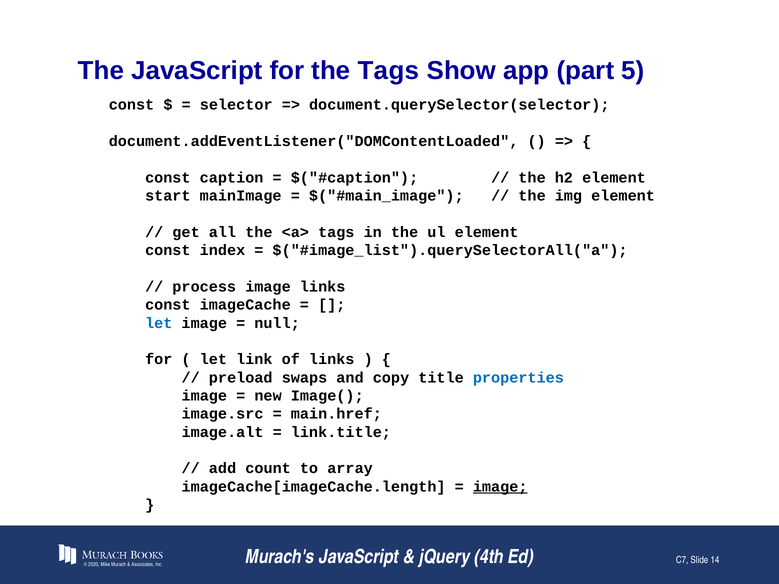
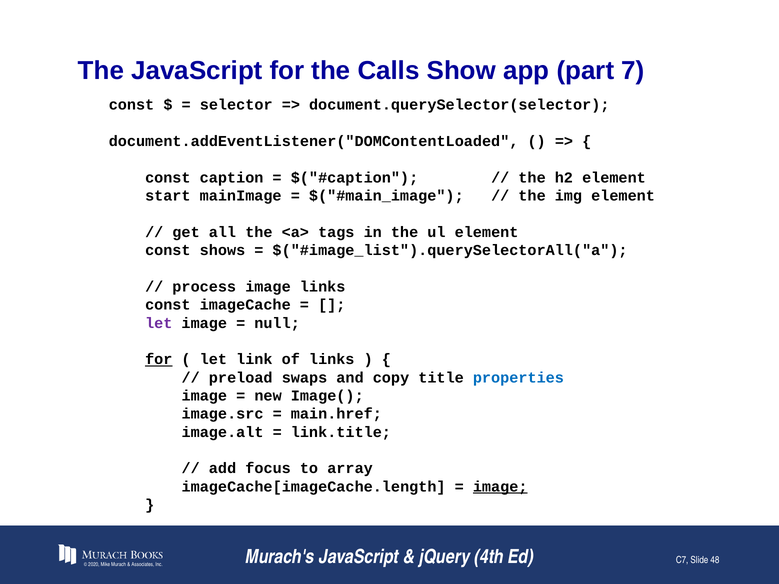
the Tags: Tags -> Calls
5: 5 -> 7
index: index -> shows
let at (159, 323) colour: blue -> purple
for at (159, 360) underline: none -> present
count: count -> focus
14: 14 -> 48
